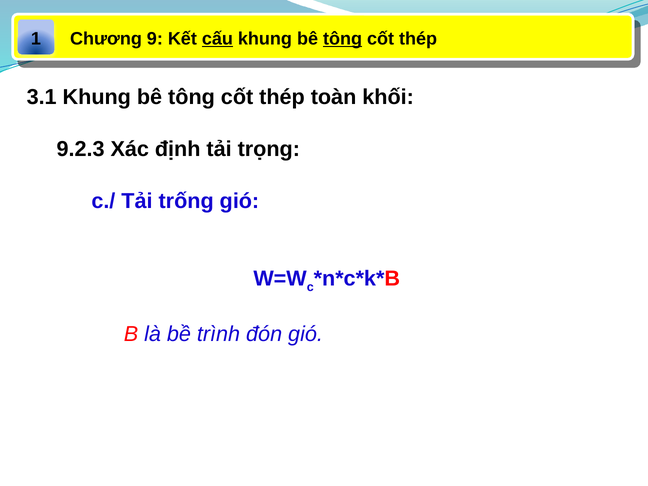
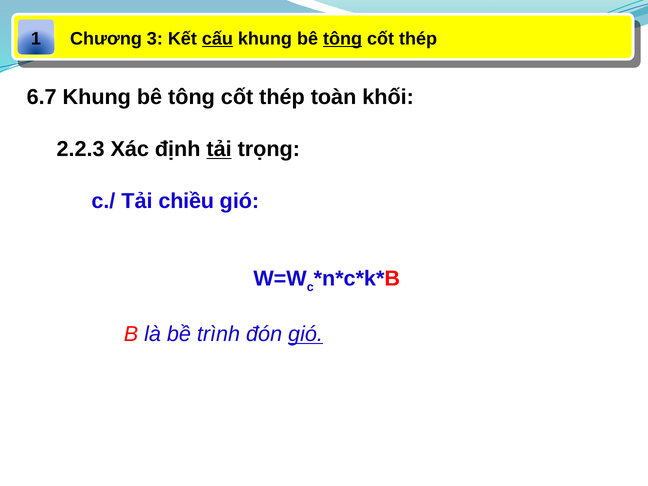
9: 9 -> 3
3.1: 3.1 -> 6.7
9.2.3: 9.2.3 -> 2.2.3
tải at (219, 149) underline: none -> present
trống: trống -> chiều
gió at (306, 334) underline: none -> present
